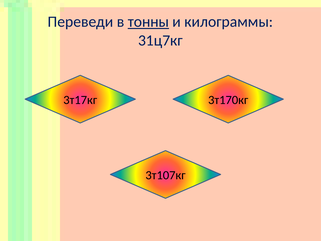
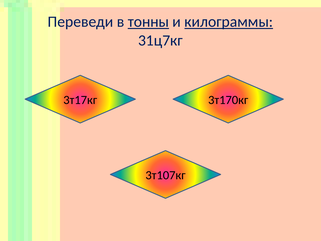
килограммы underline: none -> present
